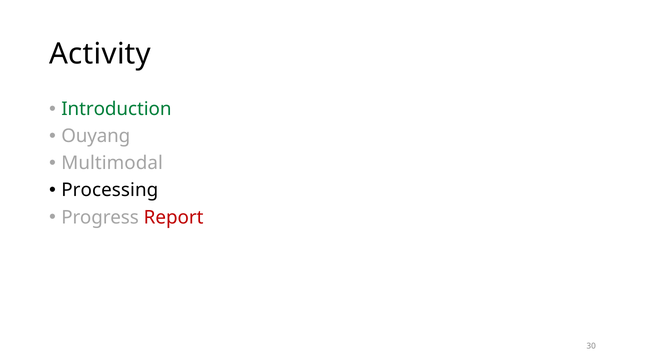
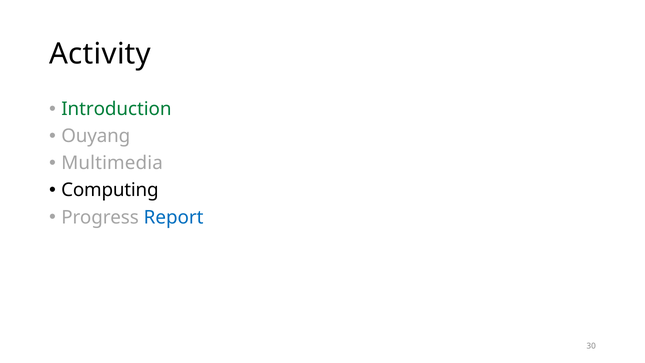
Multimodal: Multimodal -> Multimedia
Processing: Processing -> Computing
Report colour: red -> blue
